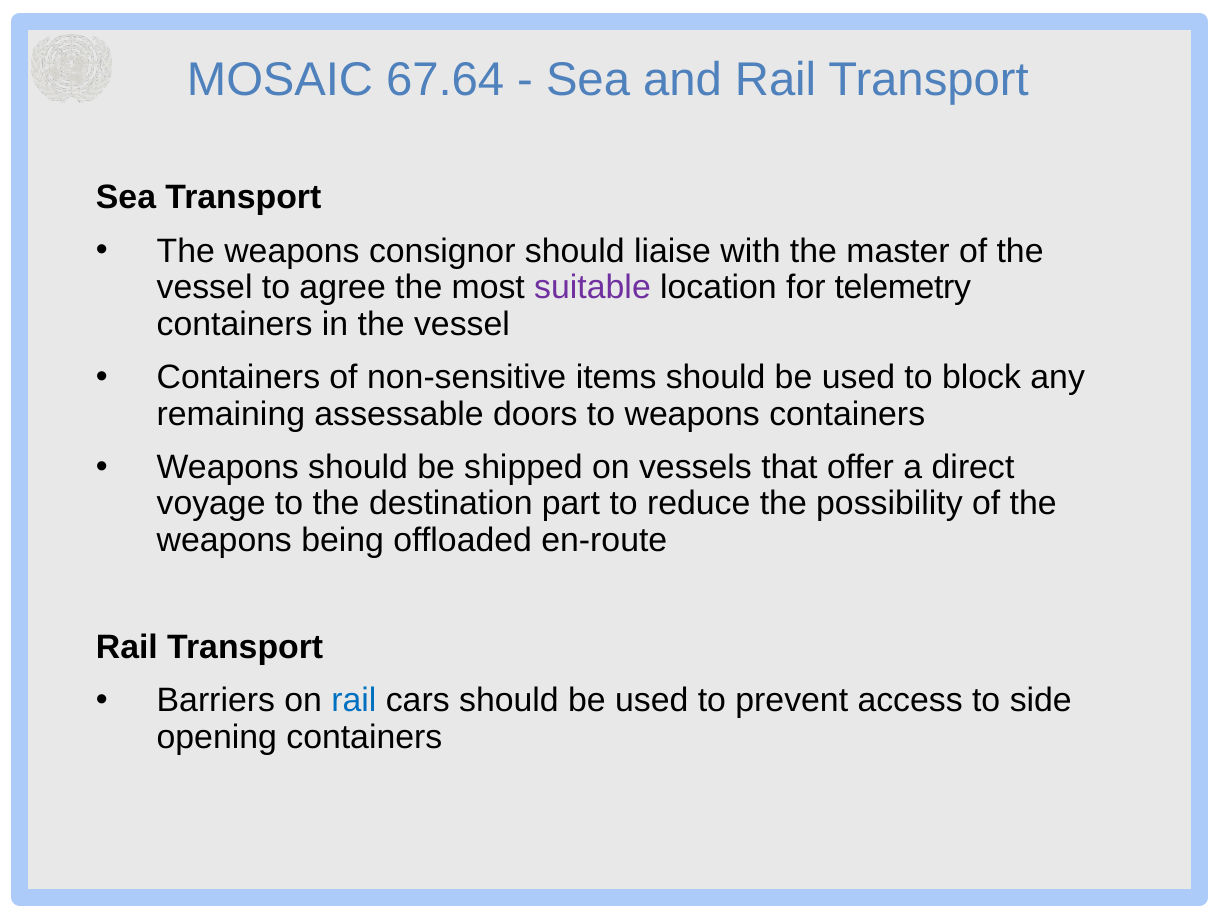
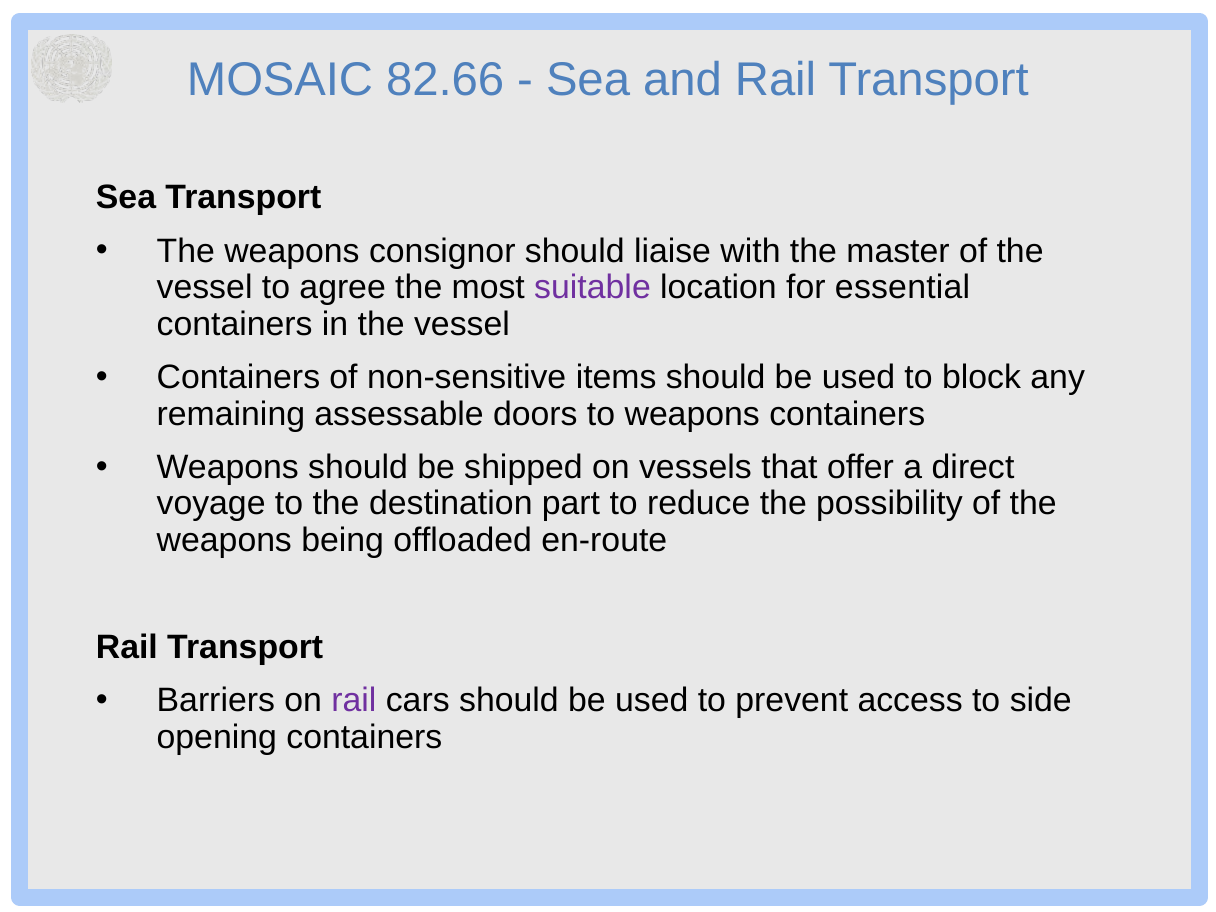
67.64: 67.64 -> 82.66
telemetry: telemetry -> essential
rail at (354, 700) colour: blue -> purple
